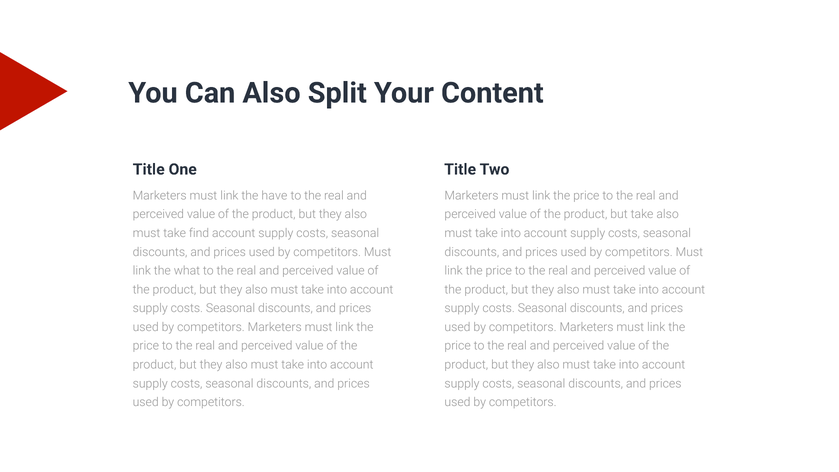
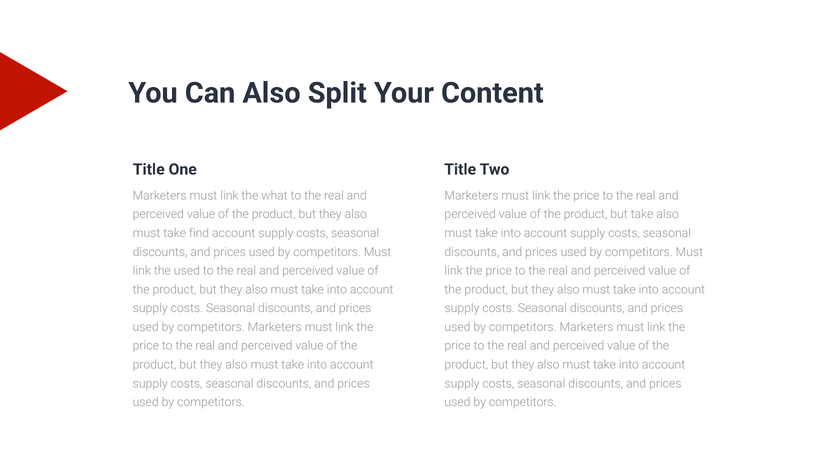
have: have -> what
the what: what -> used
